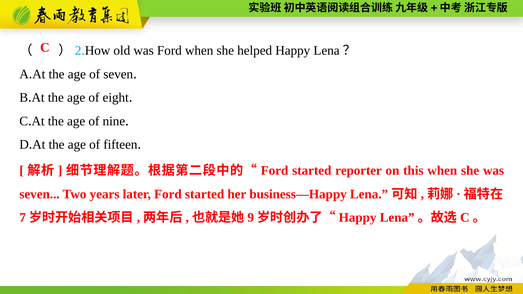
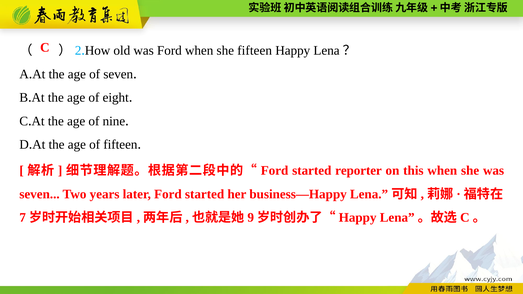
she helped: helped -> fifteen
